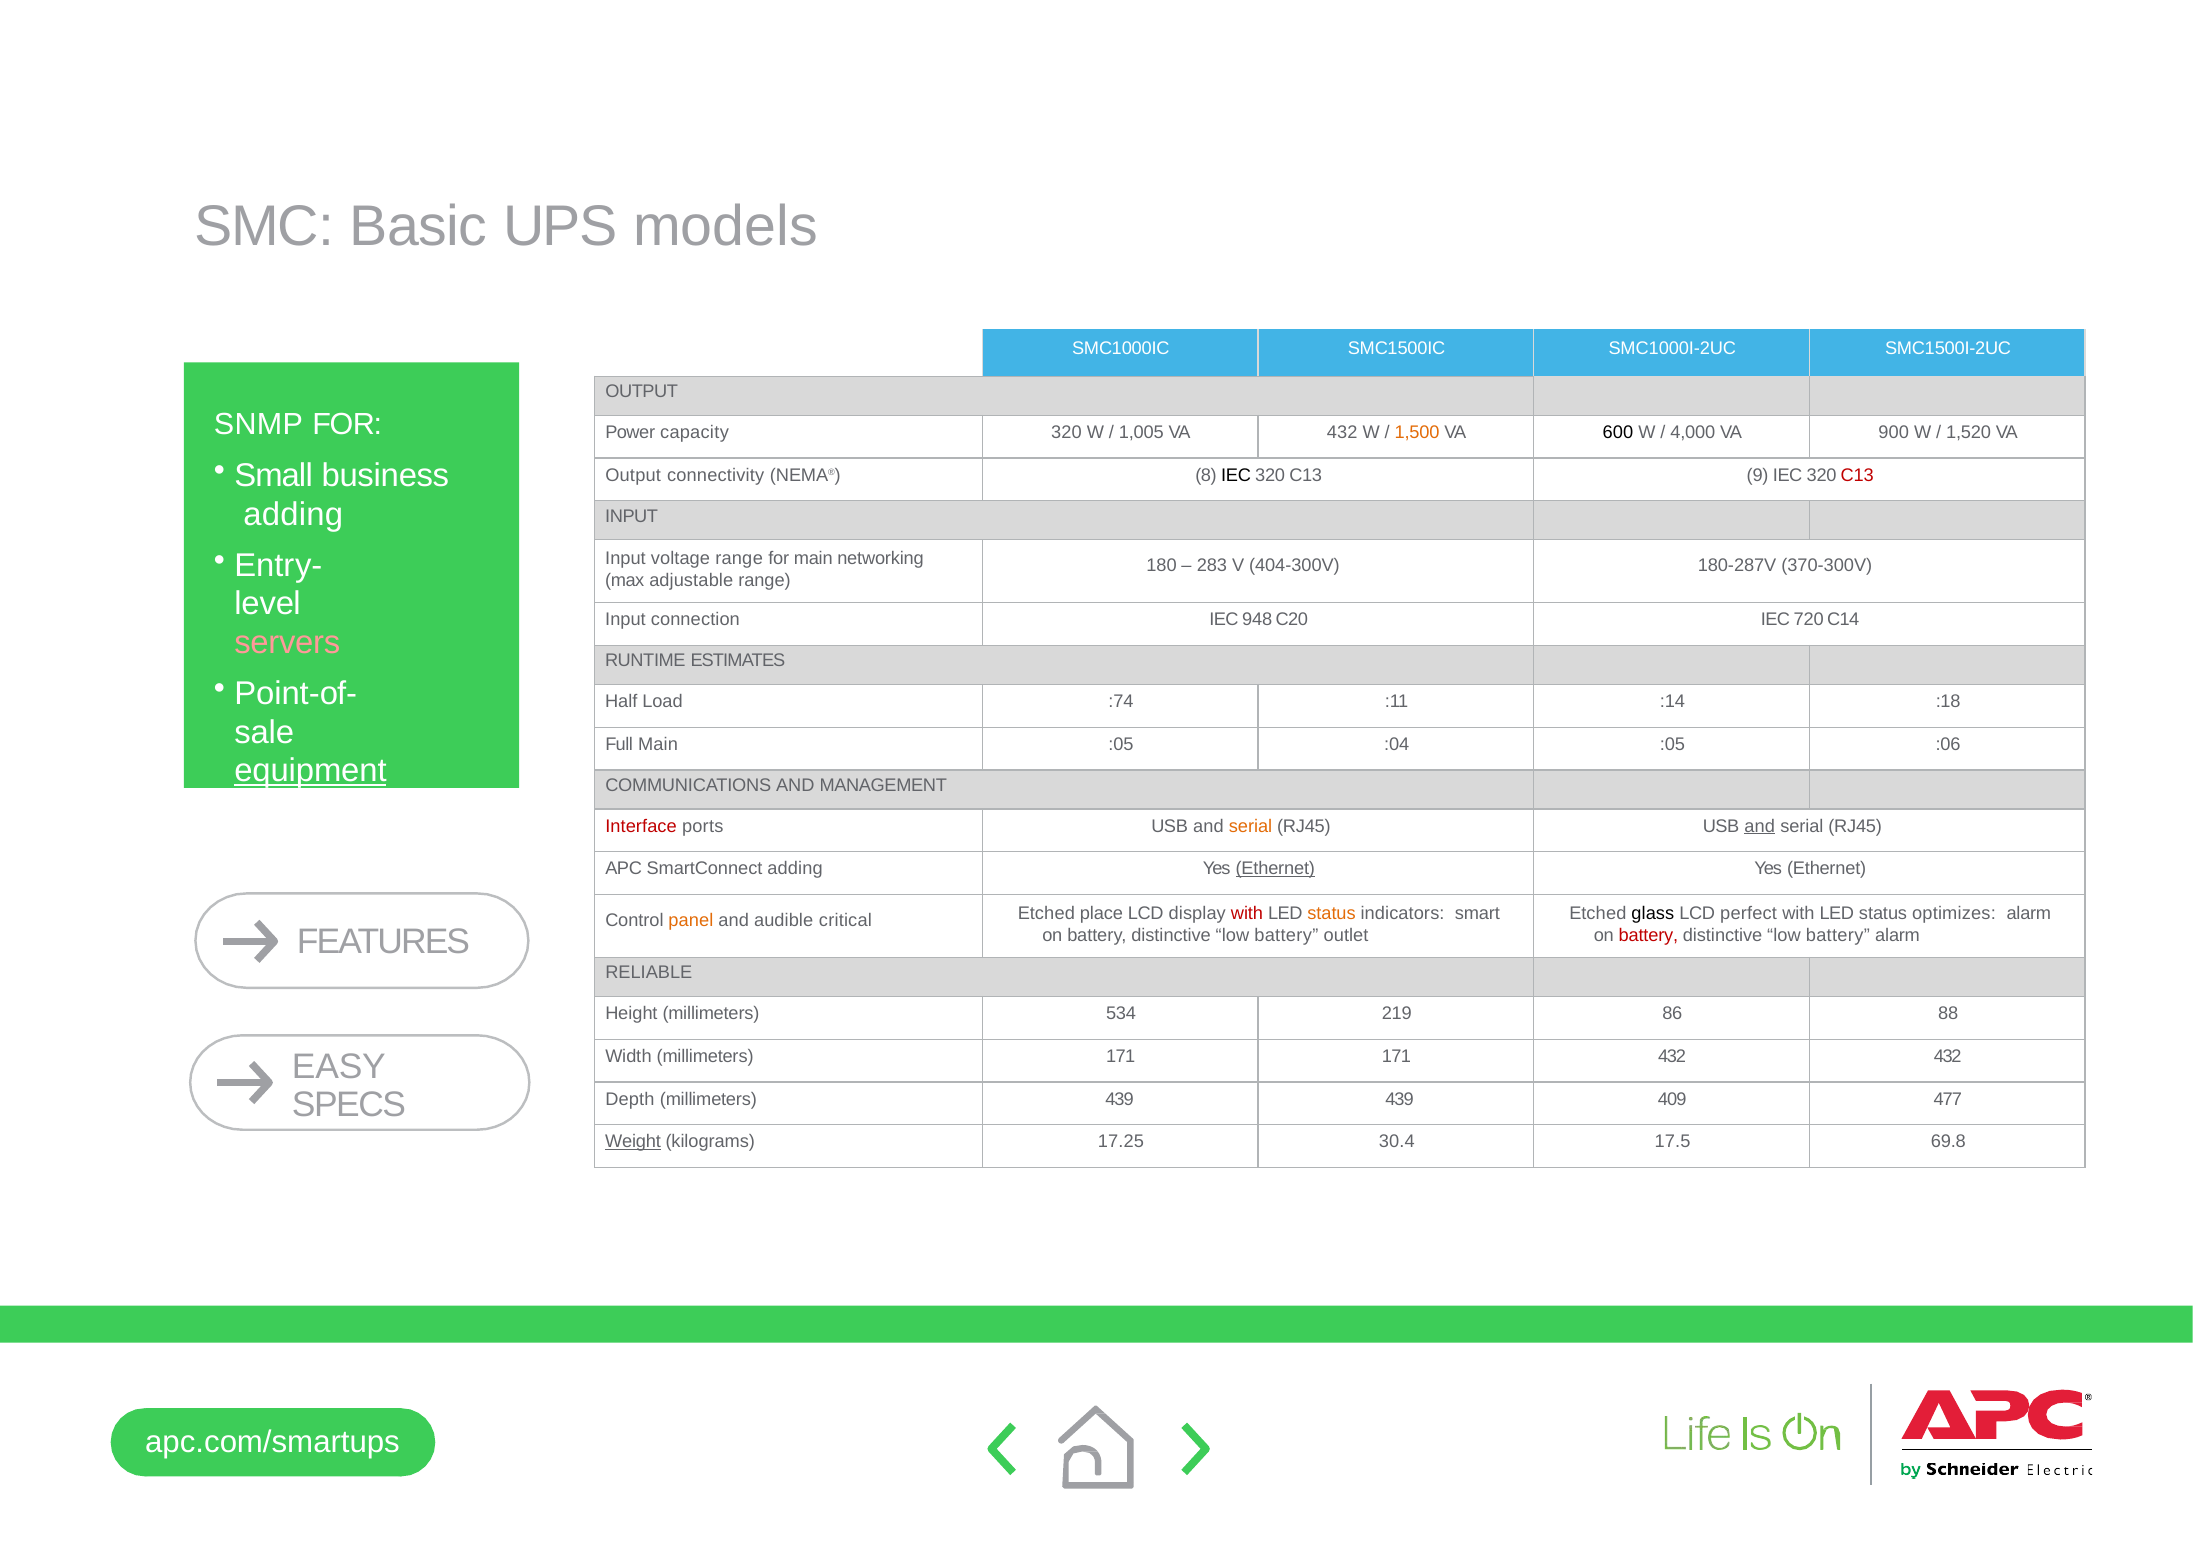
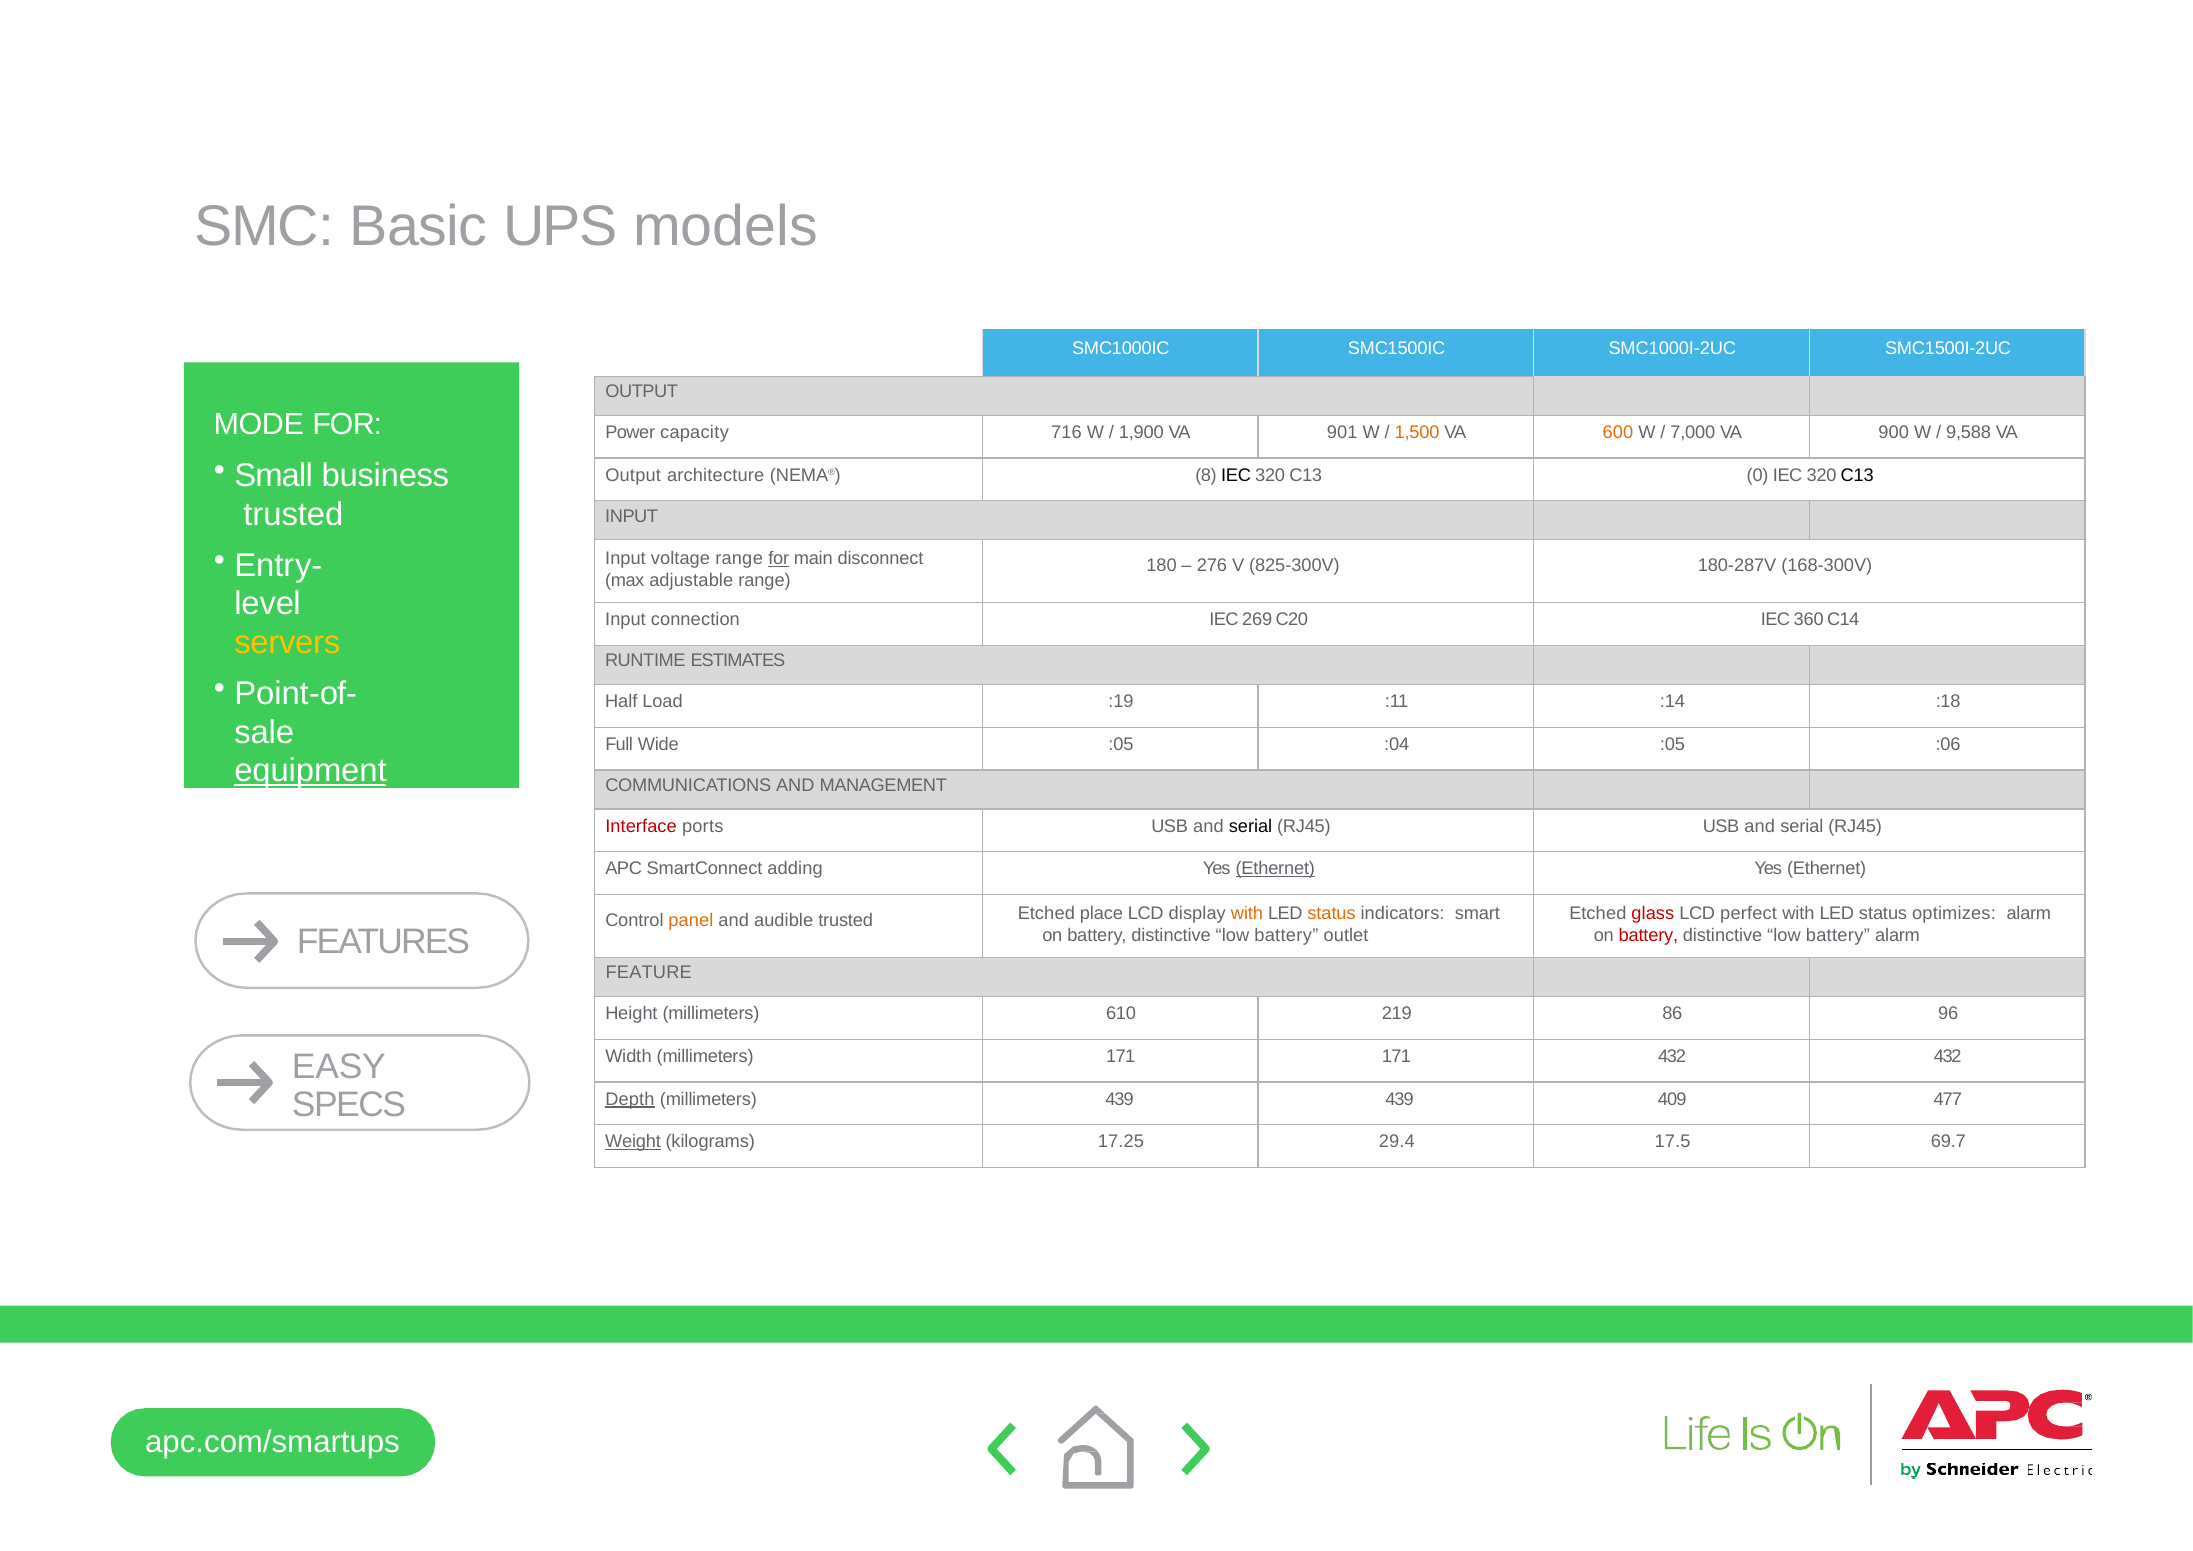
SNMP: SNMP -> MODE
capacity 320: 320 -> 716
1,005: 1,005 -> 1,900
VA 432: 432 -> 901
600 colour: black -> orange
4,000: 4,000 -> 7,000
1,520: 1,520 -> 9,588
connectivity: connectivity -> architecture
9: 9 -> 0
C13 at (1857, 475) colour: red -> black
adding at (293, 514): adding -> trusted
for at (779, 558) underline: none -> present
networking: networking -> disconnect
283: 283 -> 276
404-300V: 404-300V -> 825-300V
370-300V: 370-300V -> 168-300V
948: 948 -> 269
720: 720 -> 360
servers colour: pink -> yellow
:74: :74 -> :19
Full Main: Main -> Wide
serial at (1251, 826) colour: orange -> black
and at (1760, 826) underline: present -> none
glass colour: black -> red
audible critical: critical -> trusted
with at (1247, 913) colour: red -> orange
RELIABLE: RELIABLE -> FEATURE
534: 534 -> 610
88: 88 -> 96
Depth underline: none -> present
30.4: 30.4 -> 29.4
69.8: 69.8 -> 69.7
